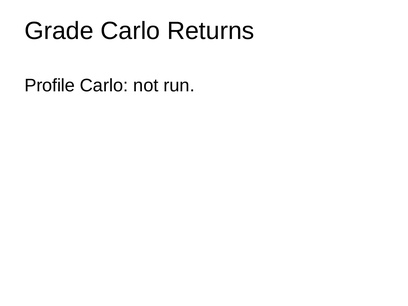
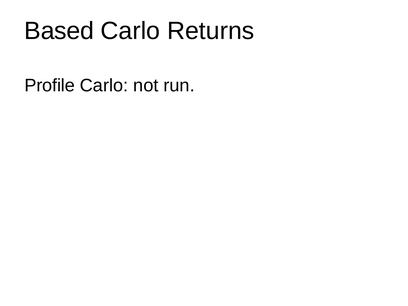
Grade: Grade -> Based
